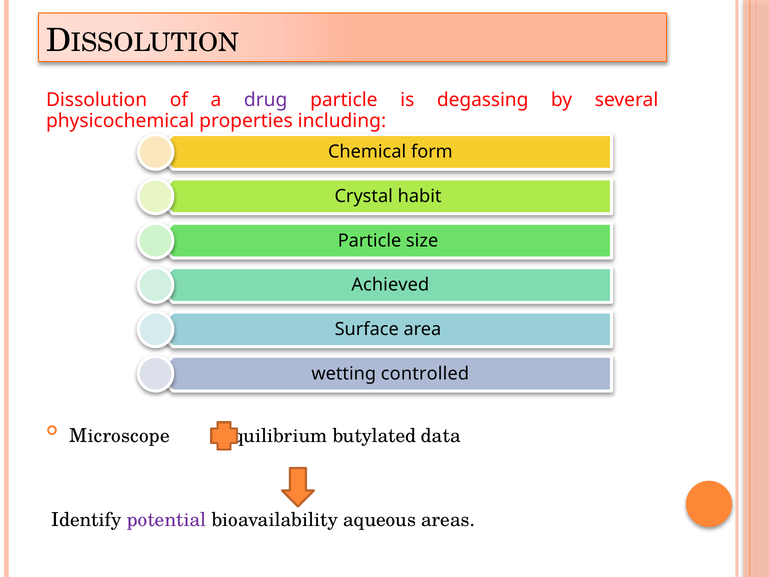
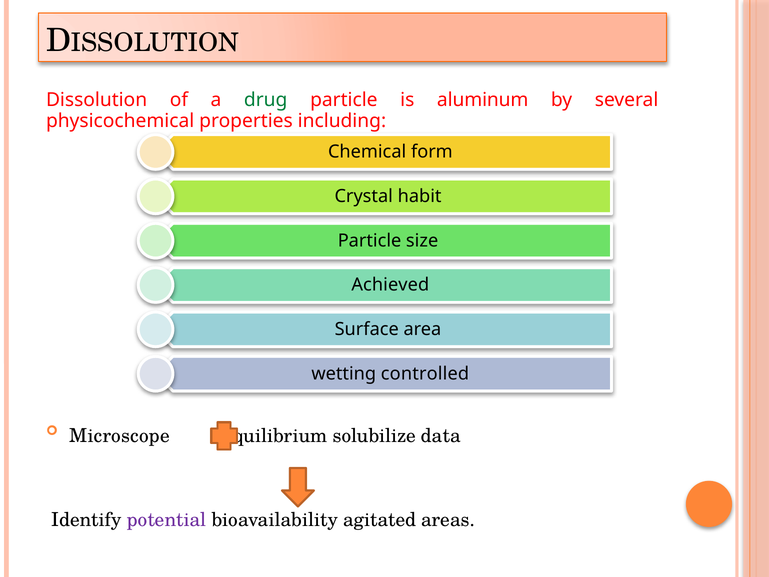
drug colour: purple -> green
degassing: degassing -> aluminum
butylated: butylated -> solubilize
aqueous: aqueous -> agitated
